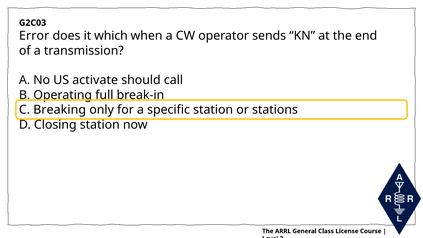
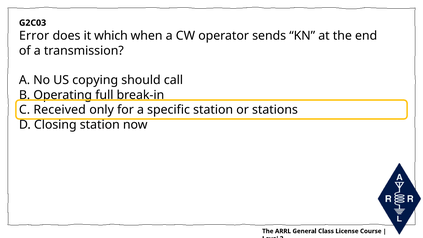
activate: activate -> copying
Breaking: Breaking -> Received
